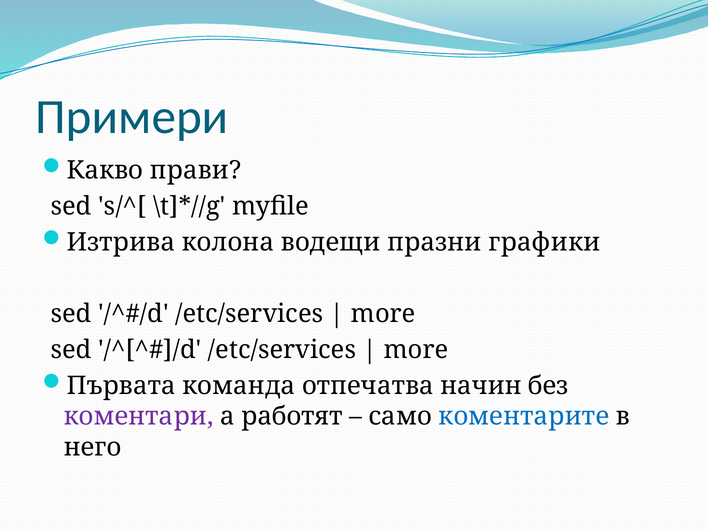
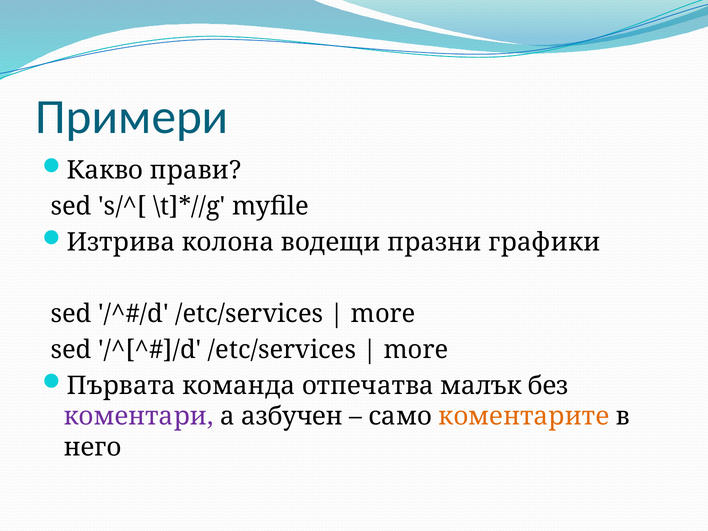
начин: начин -> малък
работят: работят -> азбучен
коментарите colour: blue -> orange
